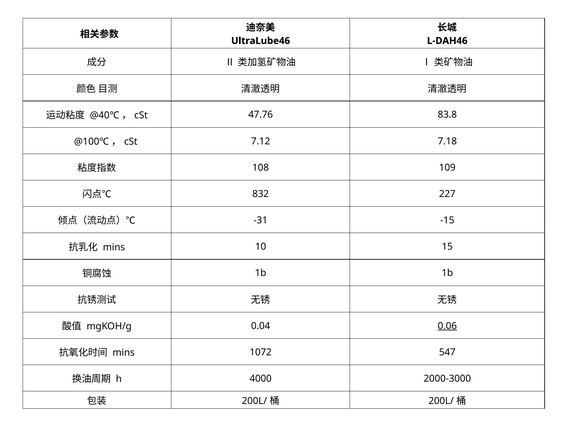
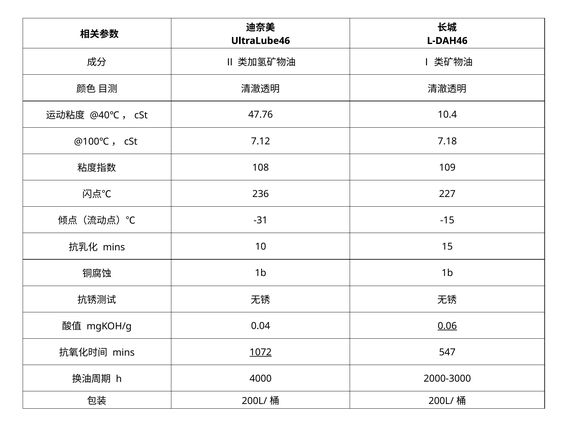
83.8: 83.8 -> 10.4
832: 832 -> 236
1072 underline: none -> present
